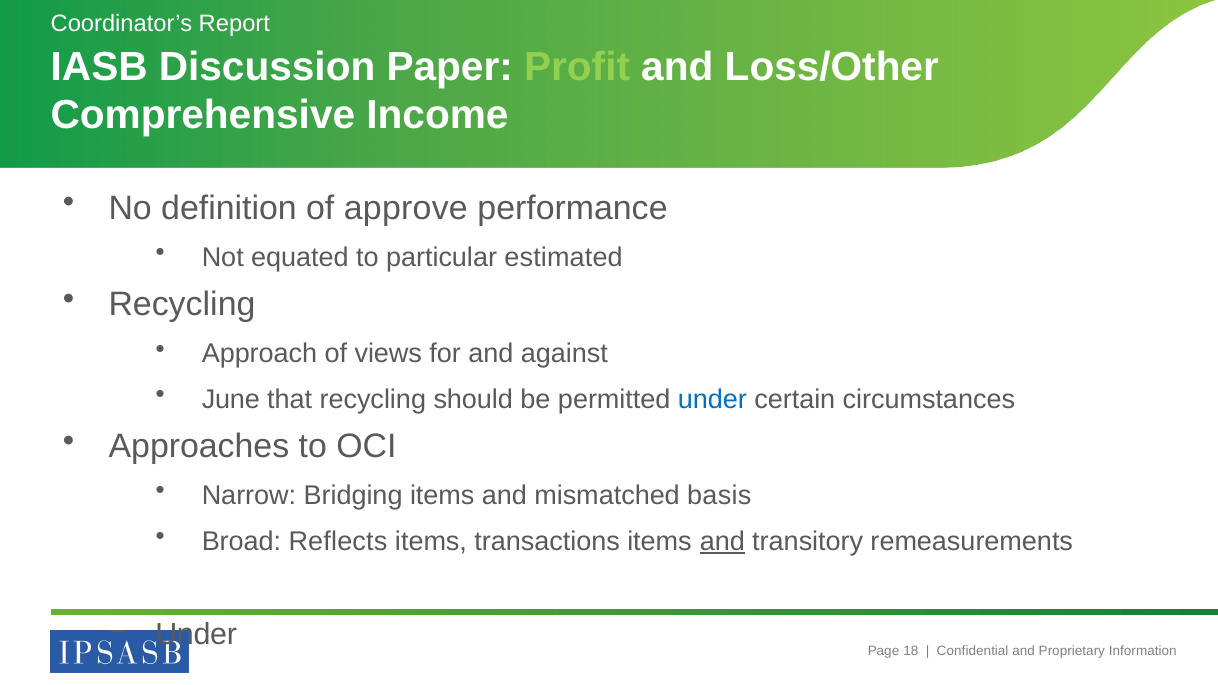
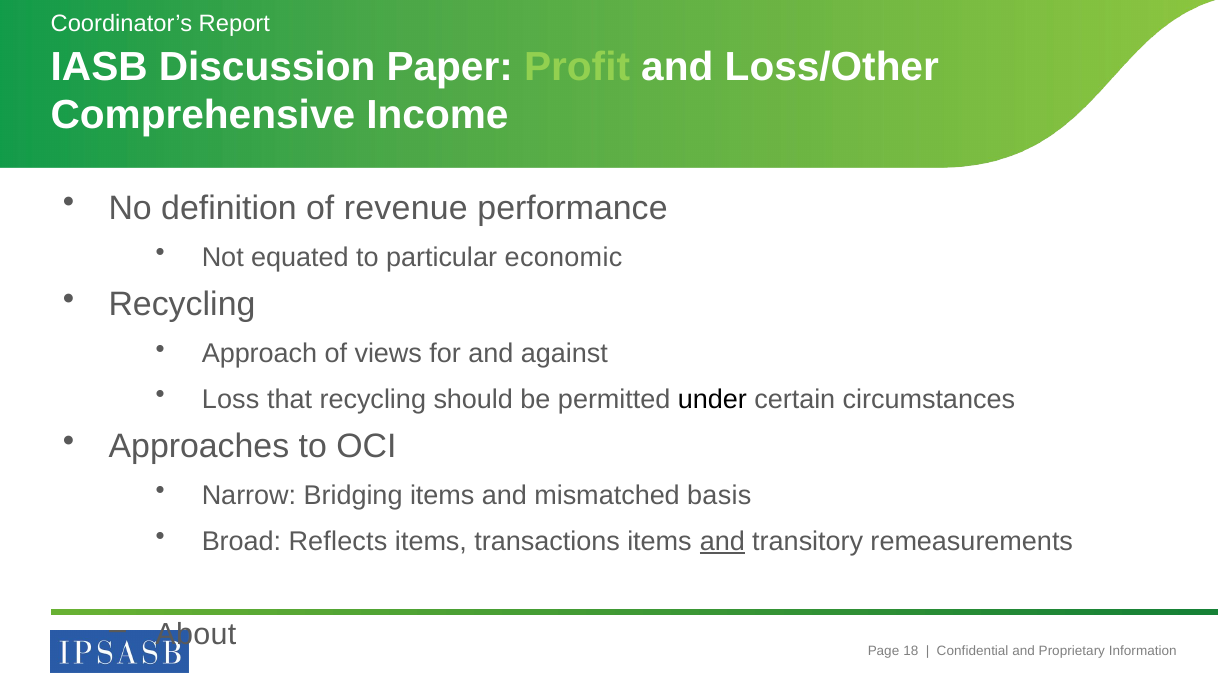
approve: approve -> revenue
estimated: estimated -> economic
June: June -> Loss
under at (712, 399) colour: blue -> black
Under at (196, 635): Under -> About
